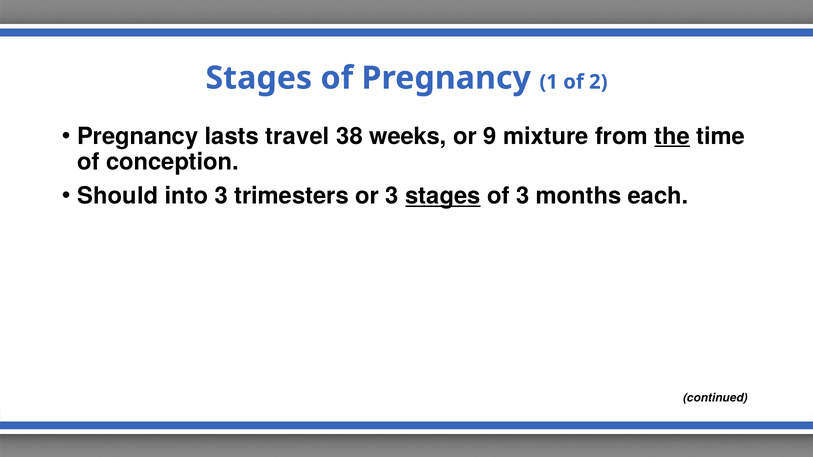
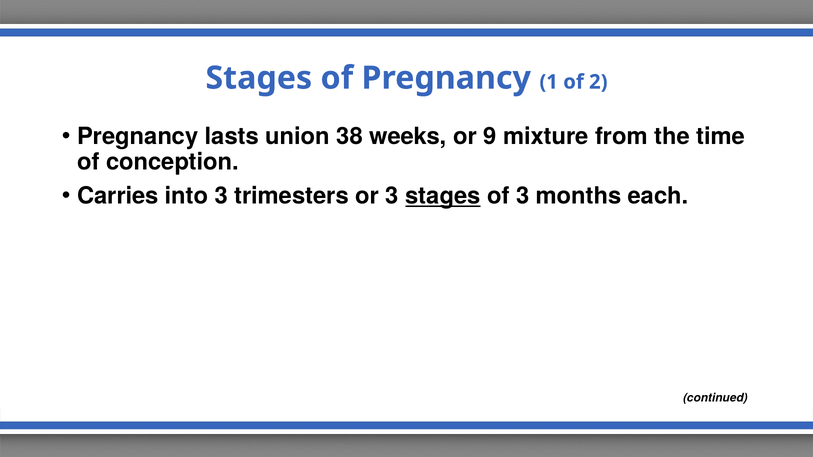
travel: travel -> union
the underline: present -> none
Should: Should -> Carries
